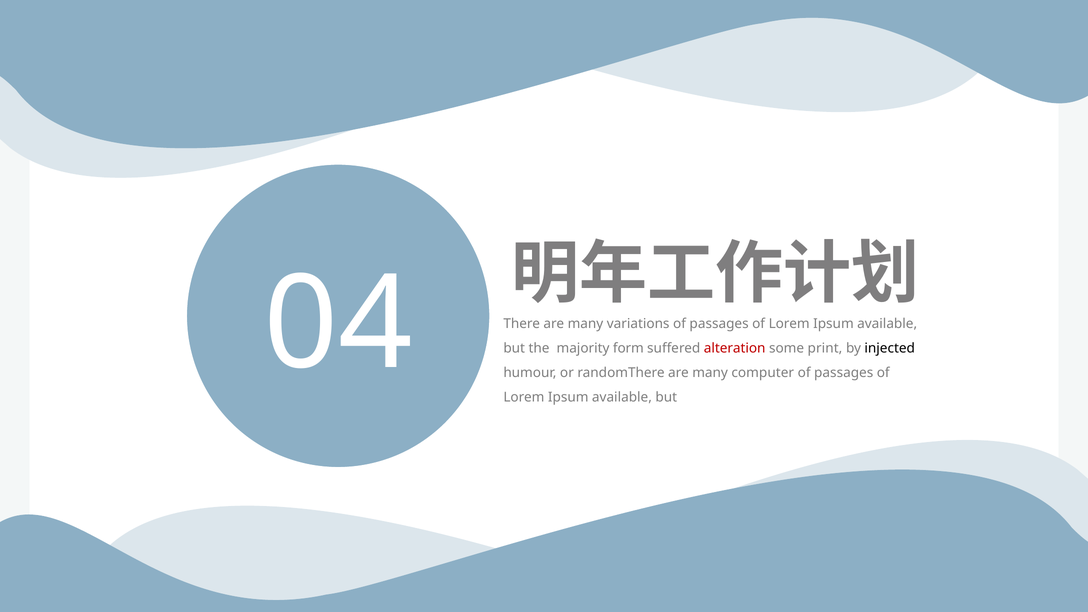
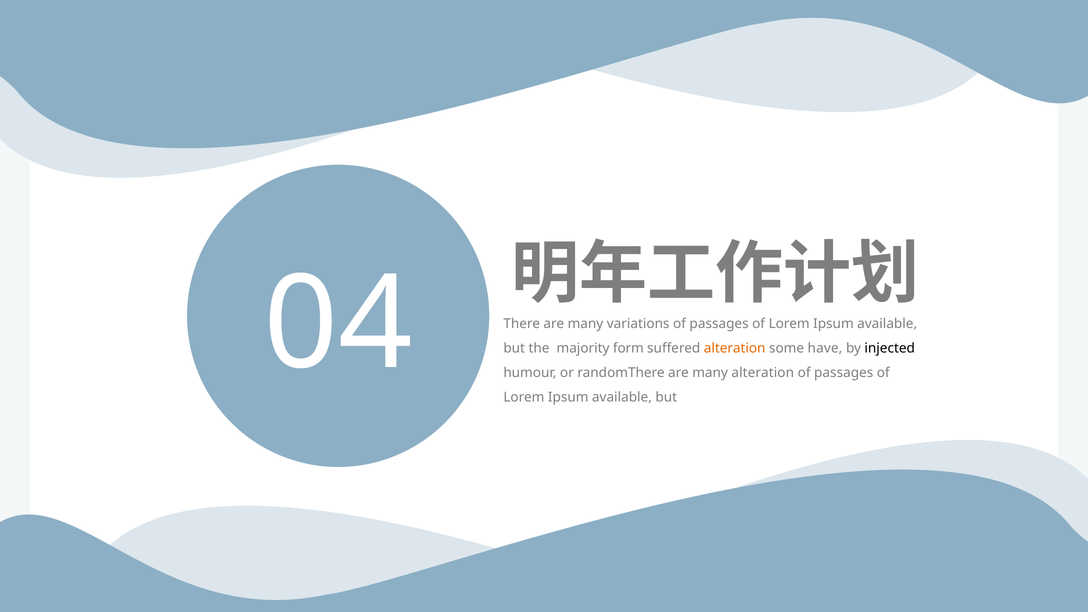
alteration at (735, 348) colour: red -> orange
print: print -> have
many computer: computer -> alteration
